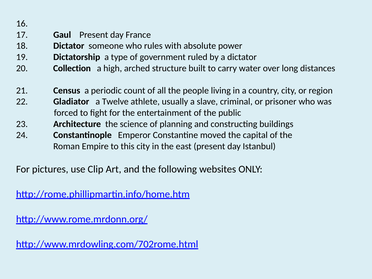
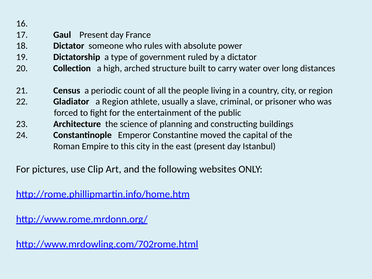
a Twelve: Twelve -> Region
